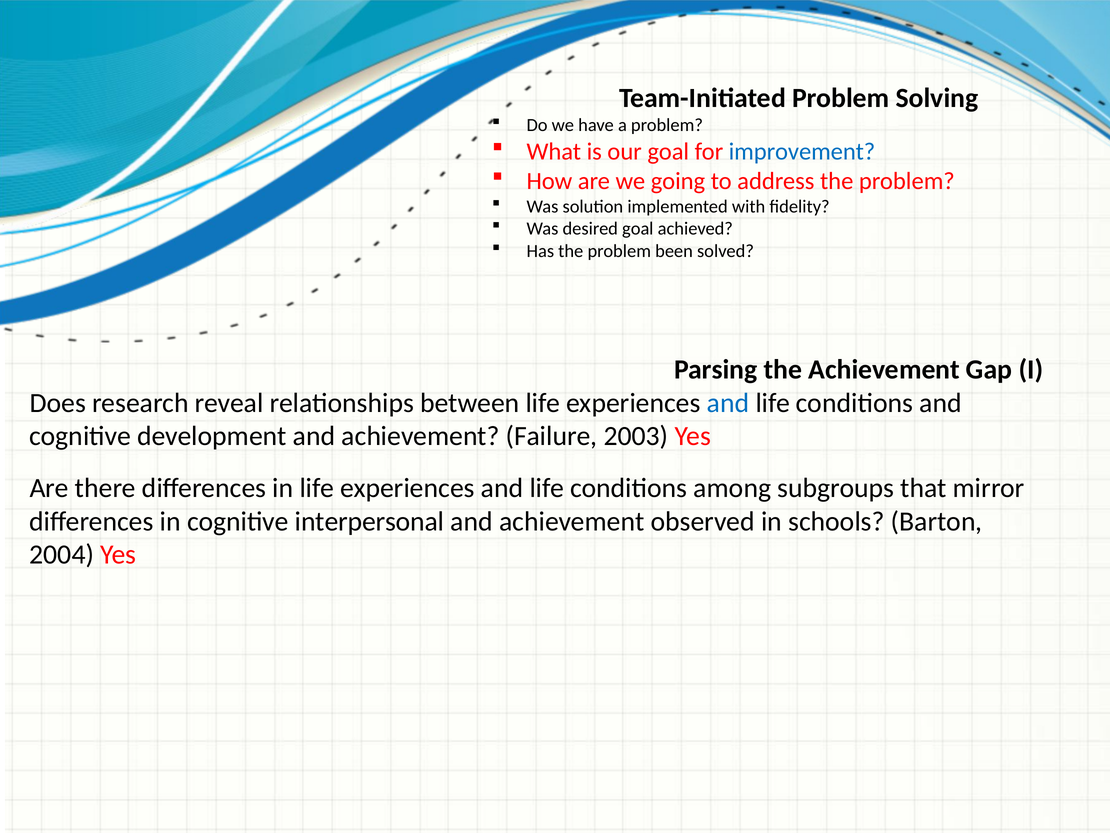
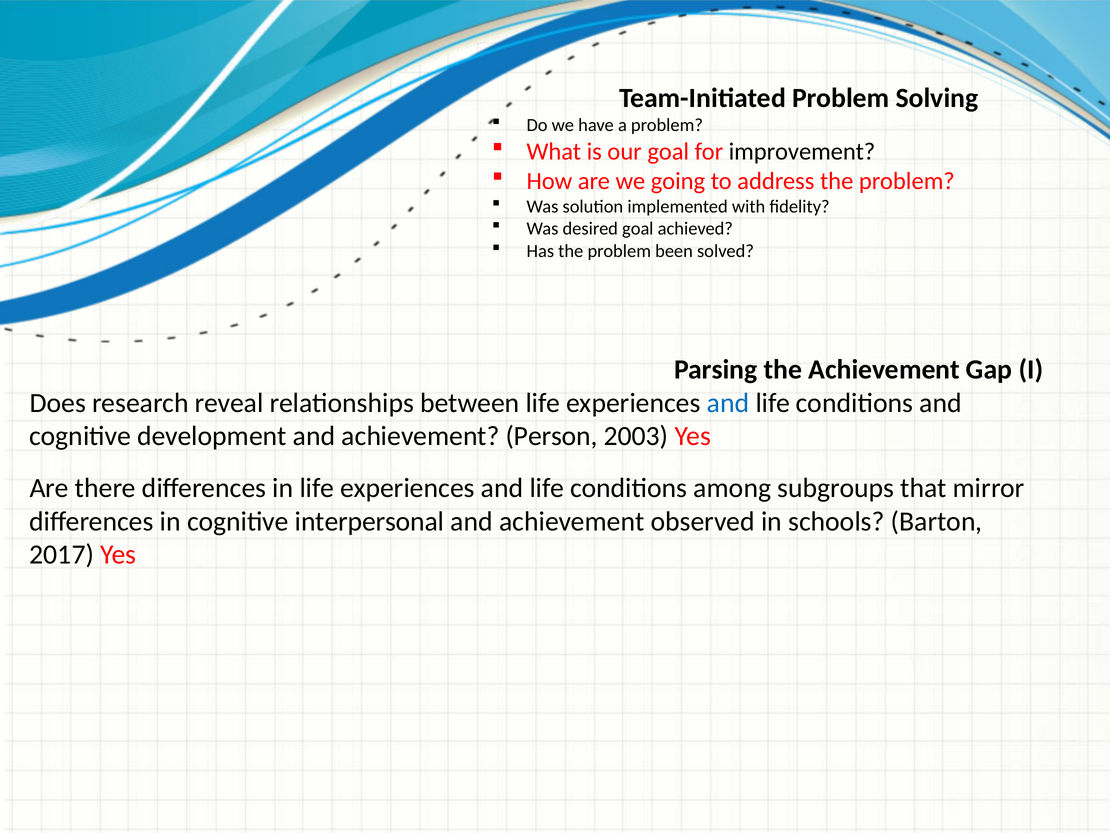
improvement colour: blue -> black
Failure: Failure -> Person
2004: 2004 -> 2017
